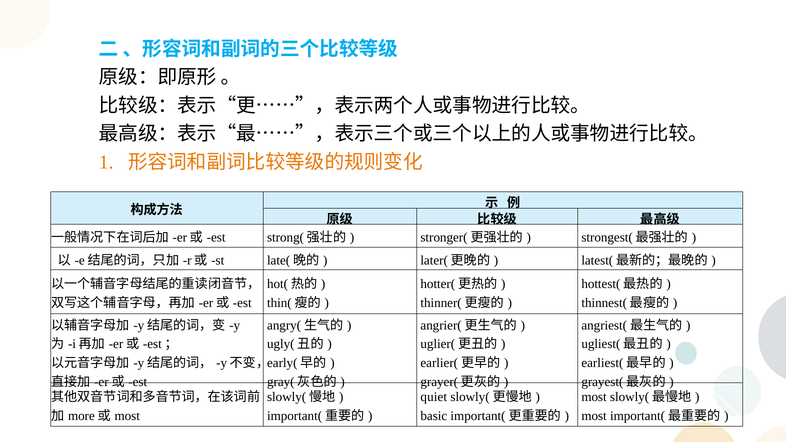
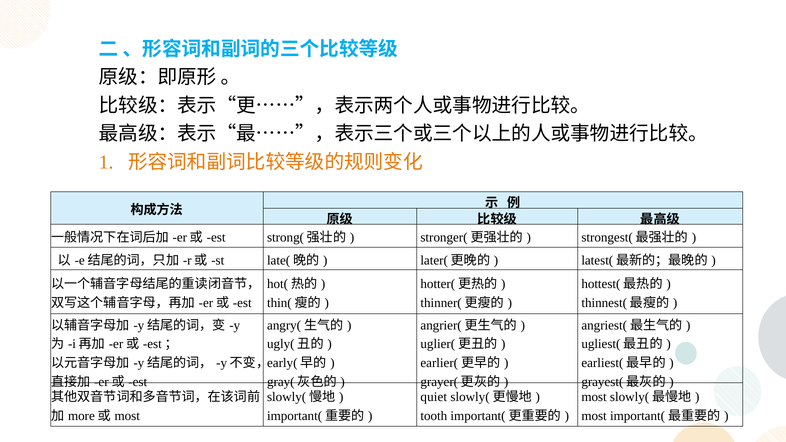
basic: basic -> tooth
